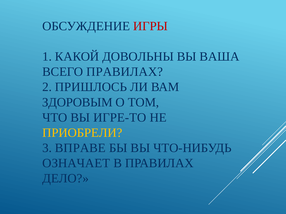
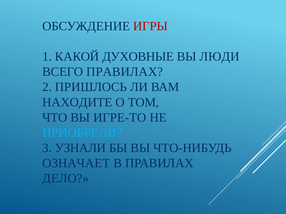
ДОВОЛЬНЫ: ДОВОЛЬНЫ -> ДУХОВНЫЕ
ВАША: ВАША -> ЛЮДИ
ЗДОРОВЫМ: ЗДОРОВЫМ -> НАХОДИТЕ
ПРИОБРЕЛИ colour: yellow -> light blue
ВПРАВЕ: ВПРАВЕ -> УЗНАЛИ
